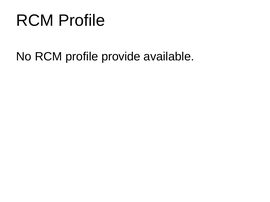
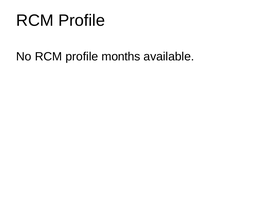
provide: provide -> months
